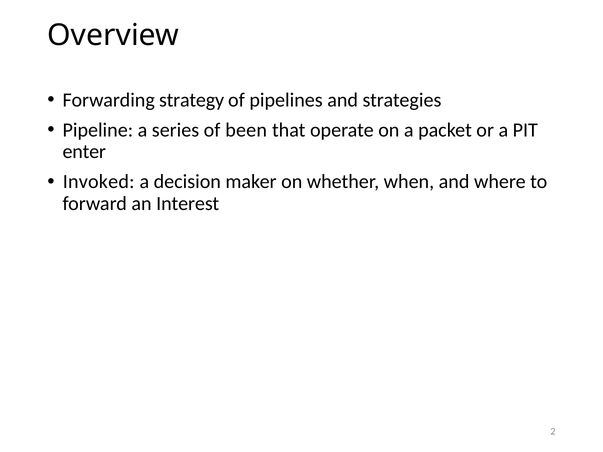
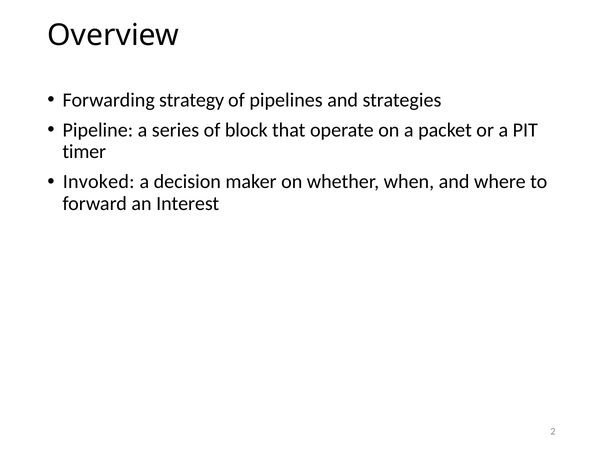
been: been -> block
enter: enter -> timer
